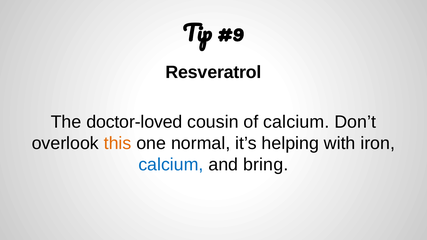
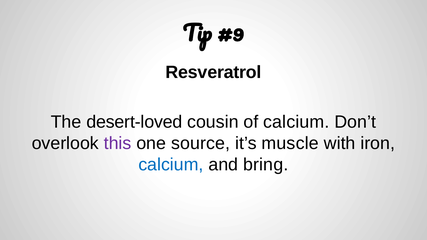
doctor-loved: doctor-loved -> desert-loved
this colour: orange -> purple
normal: normal -> source
helping: helping -> muscle
